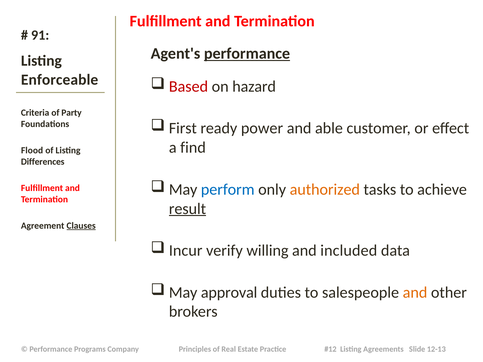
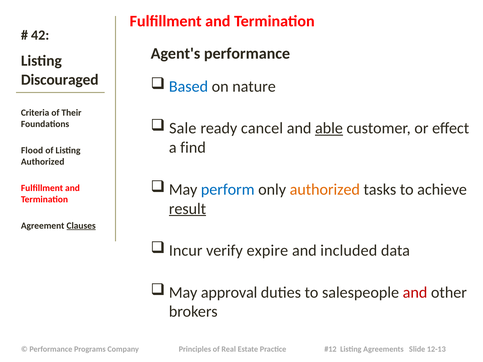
91: 91 -> 42
performance at (247, 54) underline: present -> none
Enforceable: Enforceable -> Discouraged
Based colour: red -> blue
hazard: hazard -> nature
Party: Party -> Their
First: First -> Sale
power: power -> cancel
able underline: none -> present
Differences at (43, 162): Differences -> Authorized
willing: willing -> expire
and at (415, 293) colour: orange -> red
